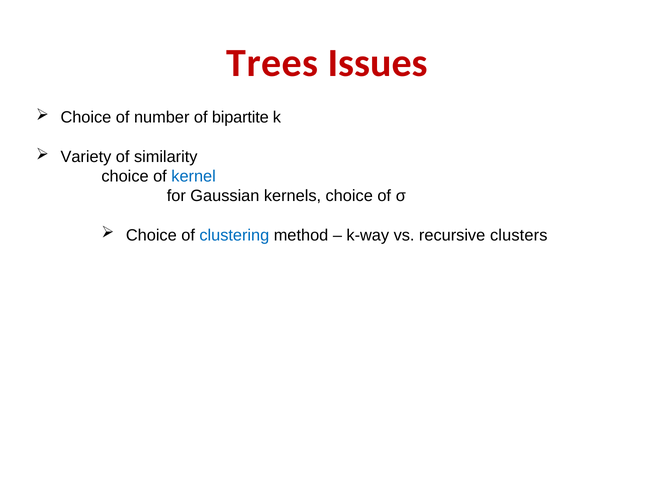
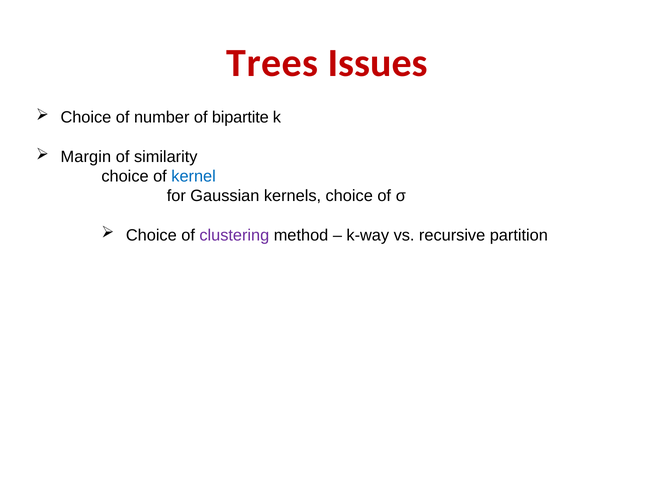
Variety: Variety -> Margin
clustering colour: blue -> purple
clusters: clusters -> partition
